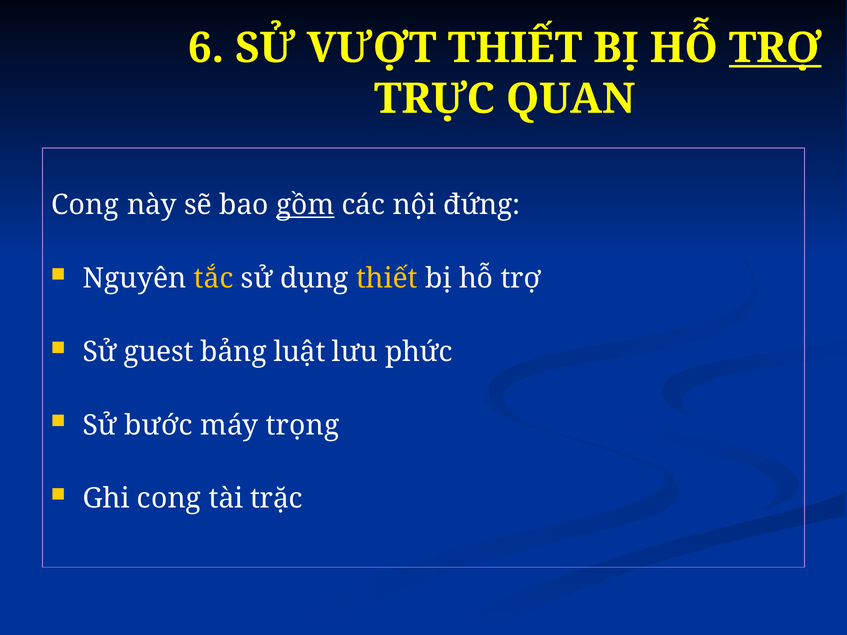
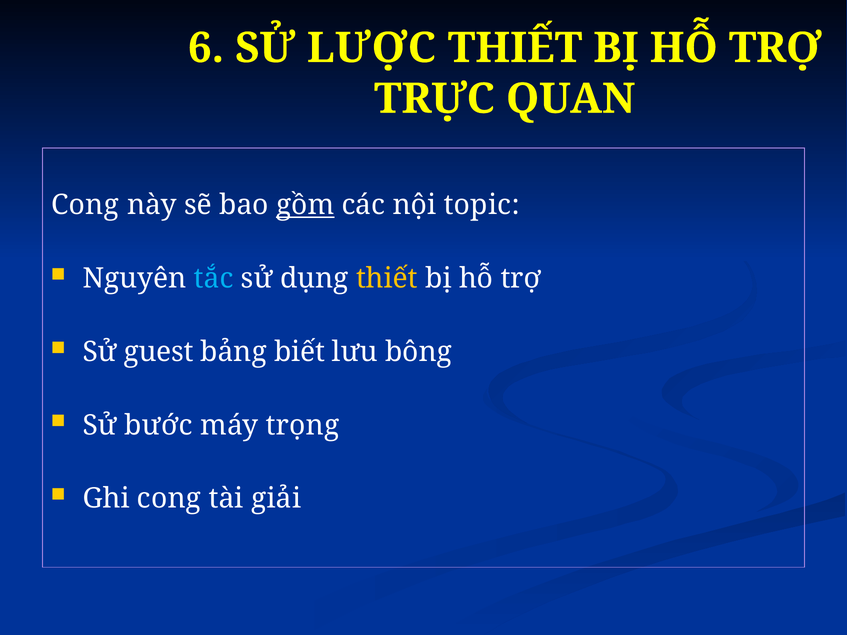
VƯỢT: VƯỢT -> LƯỢC
TRỢ at (775, 48) underline: present -> none
đứng: đứng -> topic
tắc colour: yellow -> light blue
luật: luật -> biết
phức: phức -> bông
trặc: trặc -> giải
